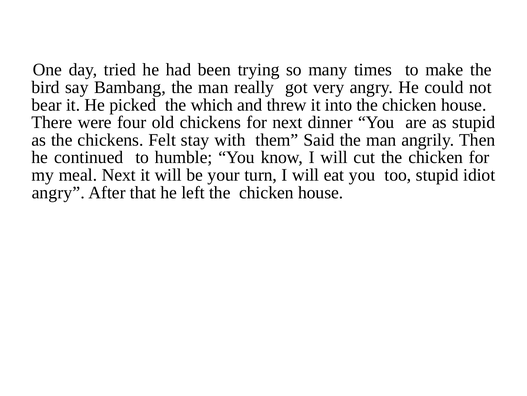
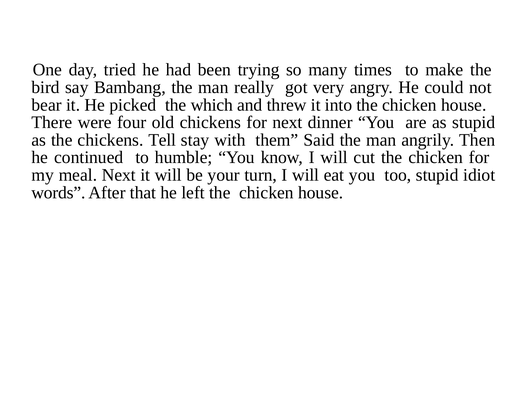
Felt: Felt -> Tell
angry at (58, 192): angry -> words
